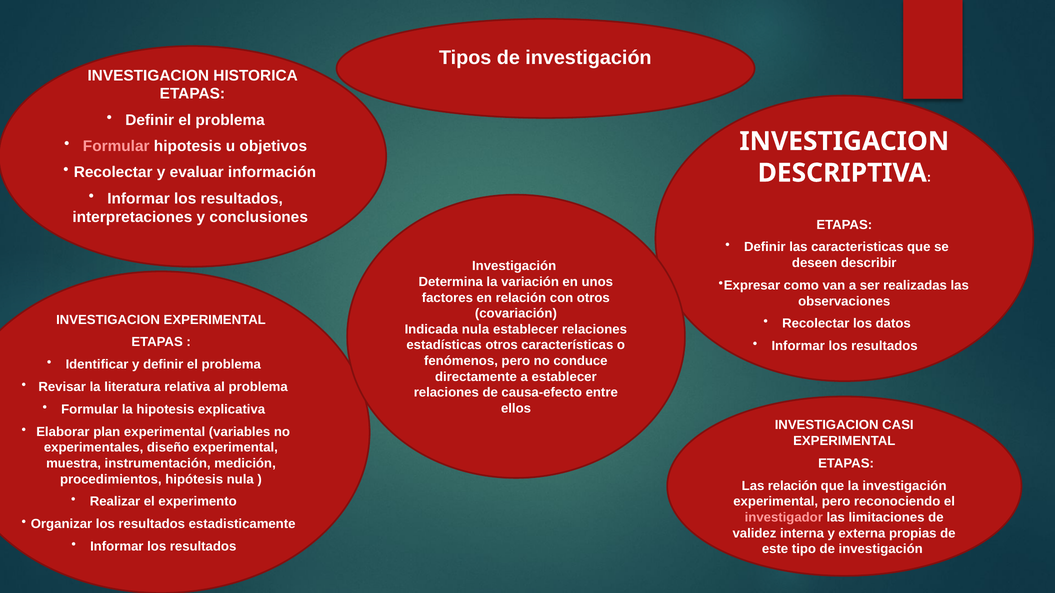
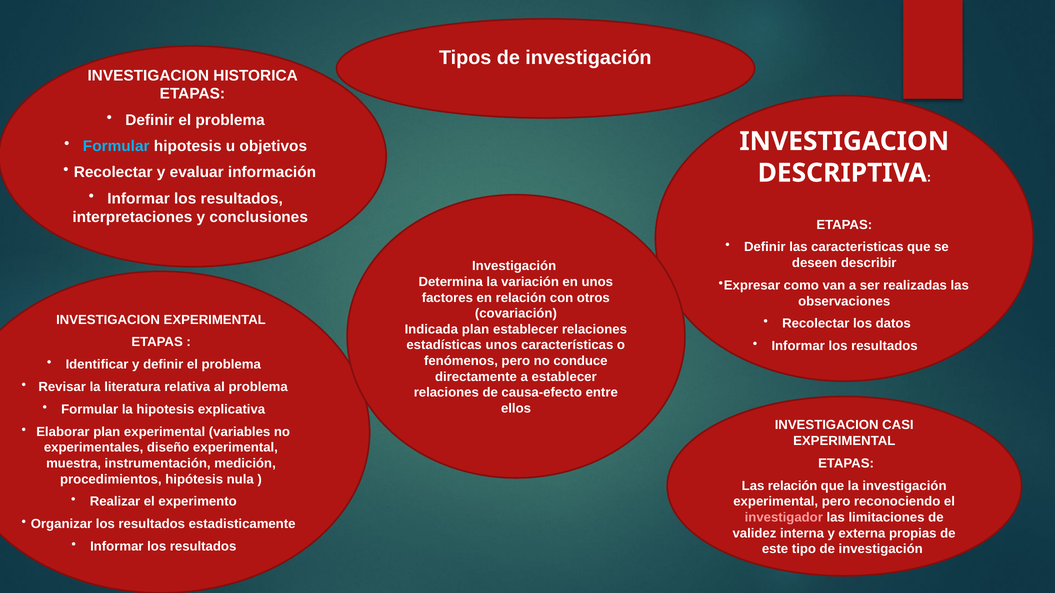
Formular at (116, 146) colour: pink -> light blue
Indicada nula: nula -> plan
estadísticas otros: otros -> unos
